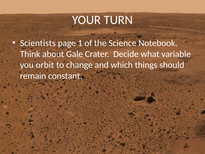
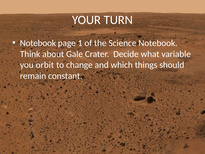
Scientists at (38, 43): Scientists -> Notebook
